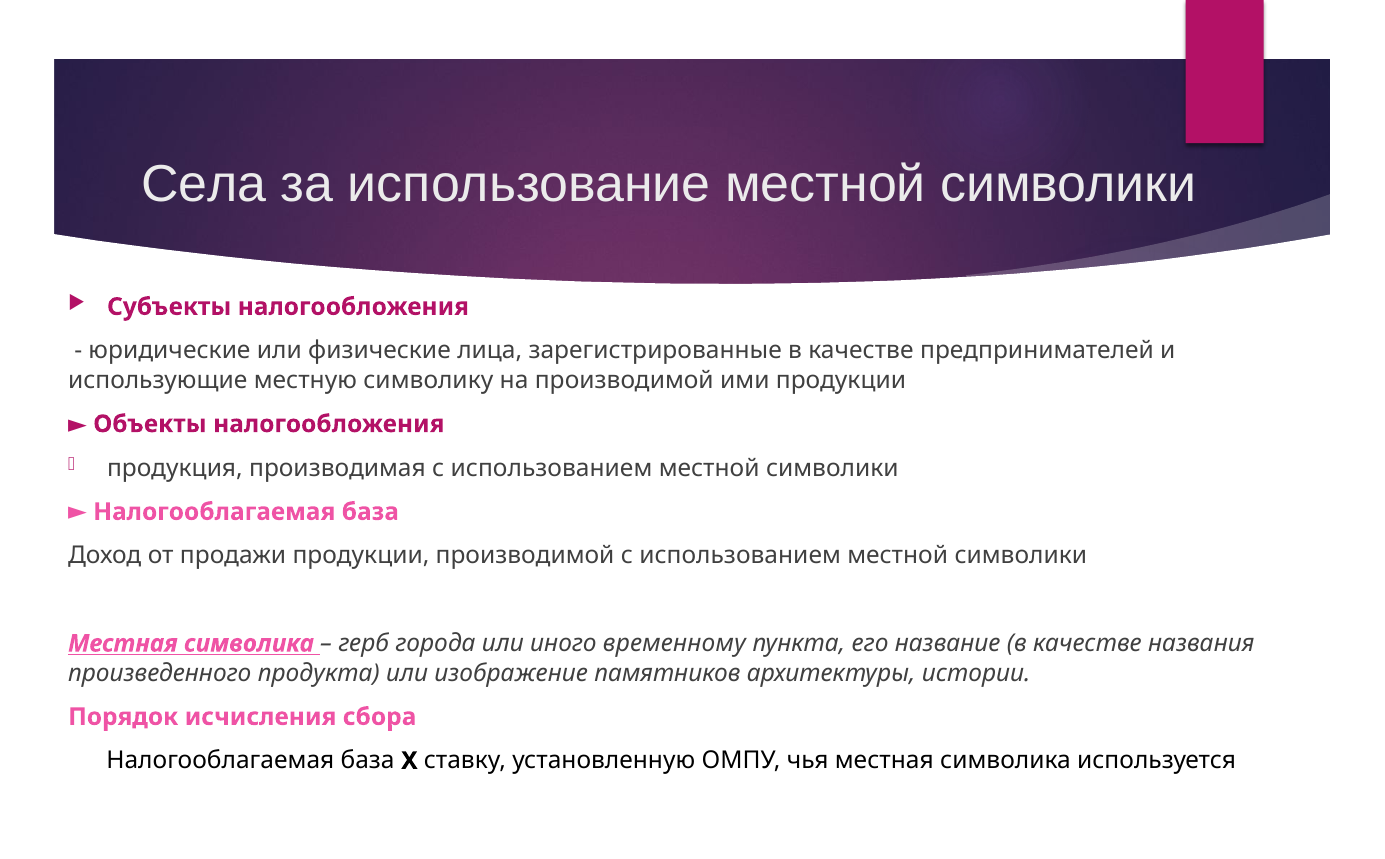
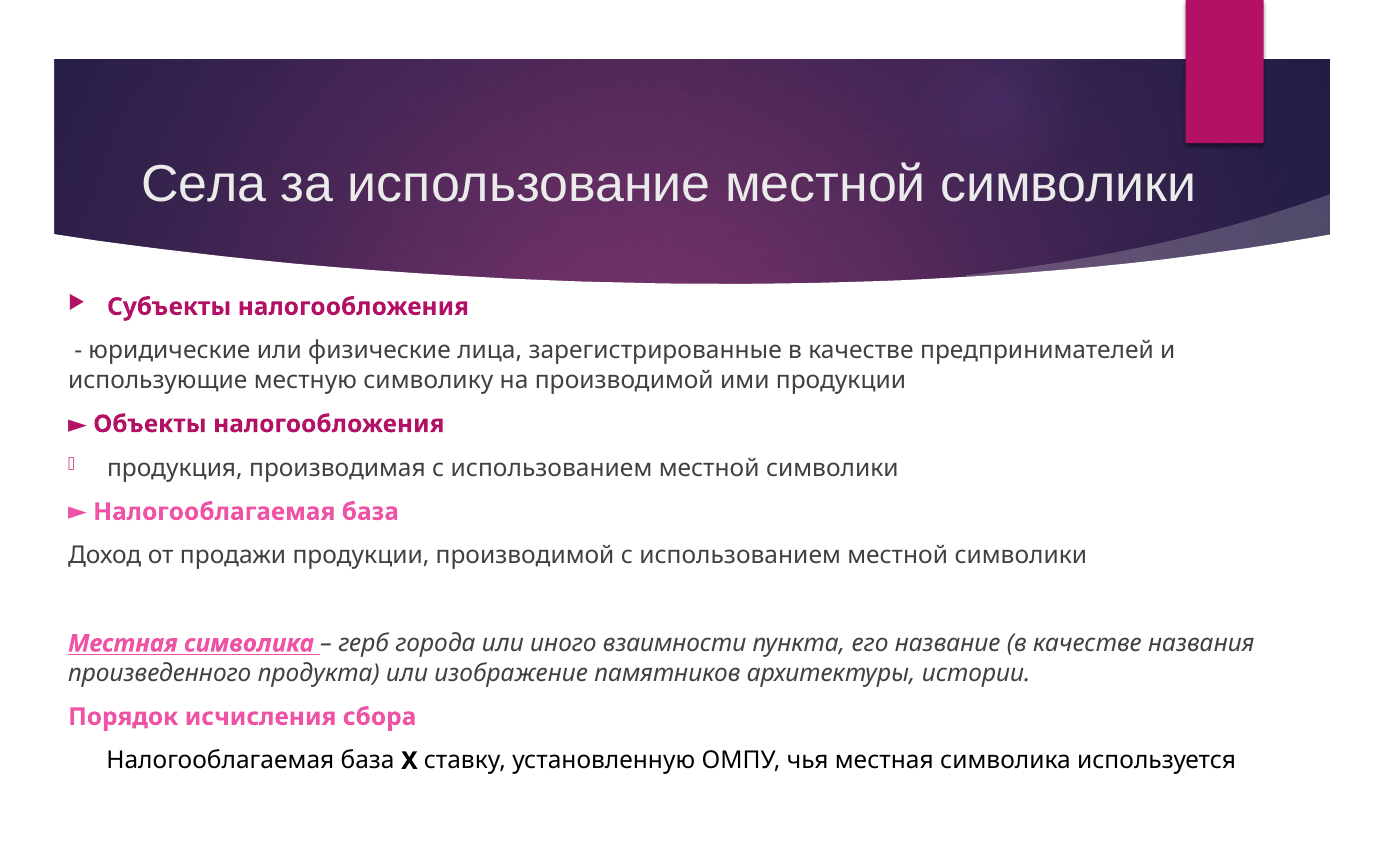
временному: временному -> взаимности
